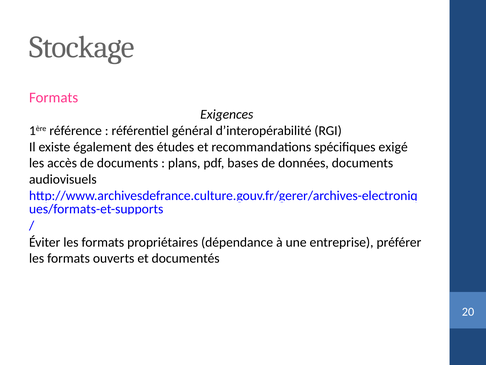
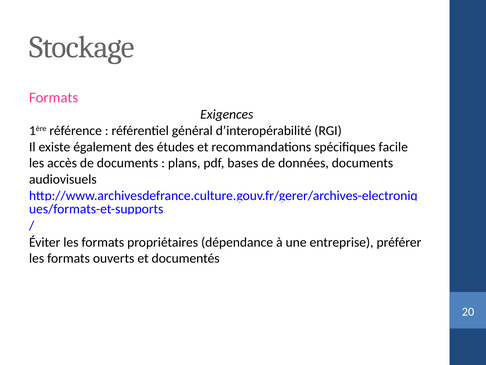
exigé: exigé -> facile
